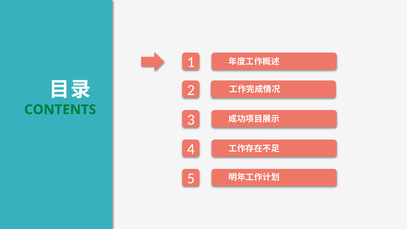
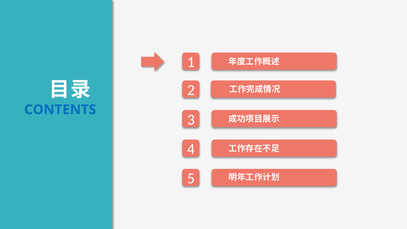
CONTENTS colour: green -> blue
